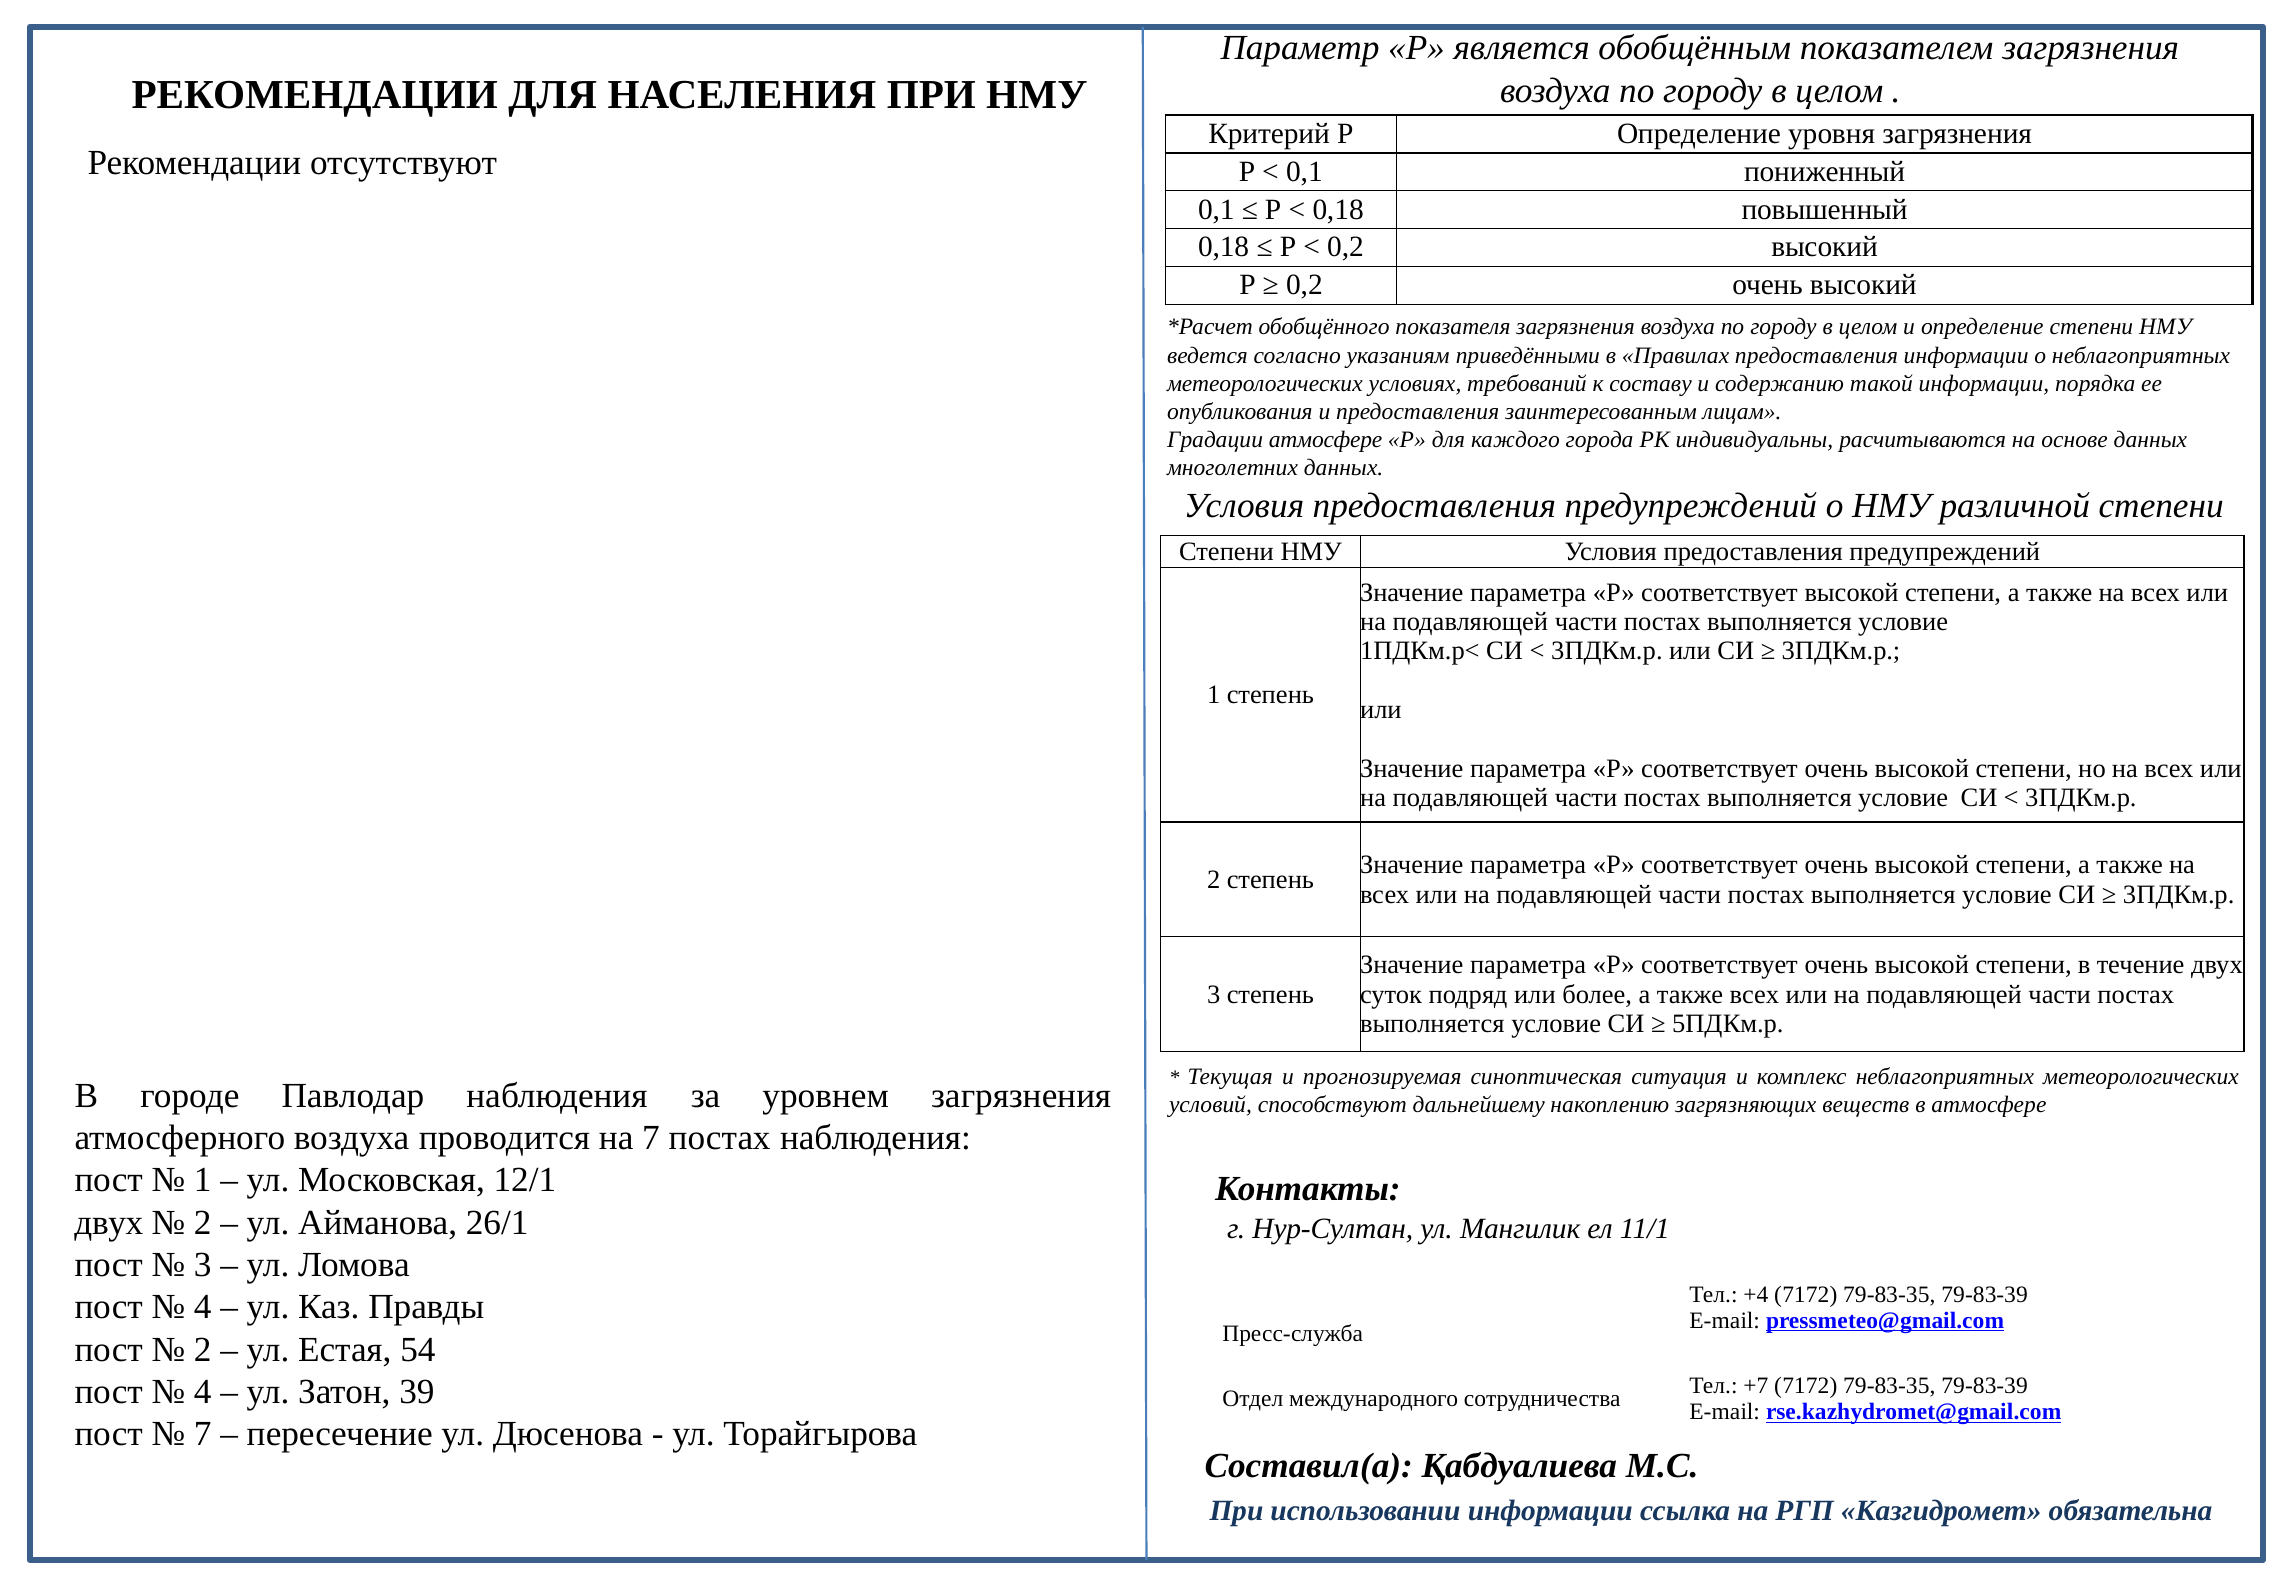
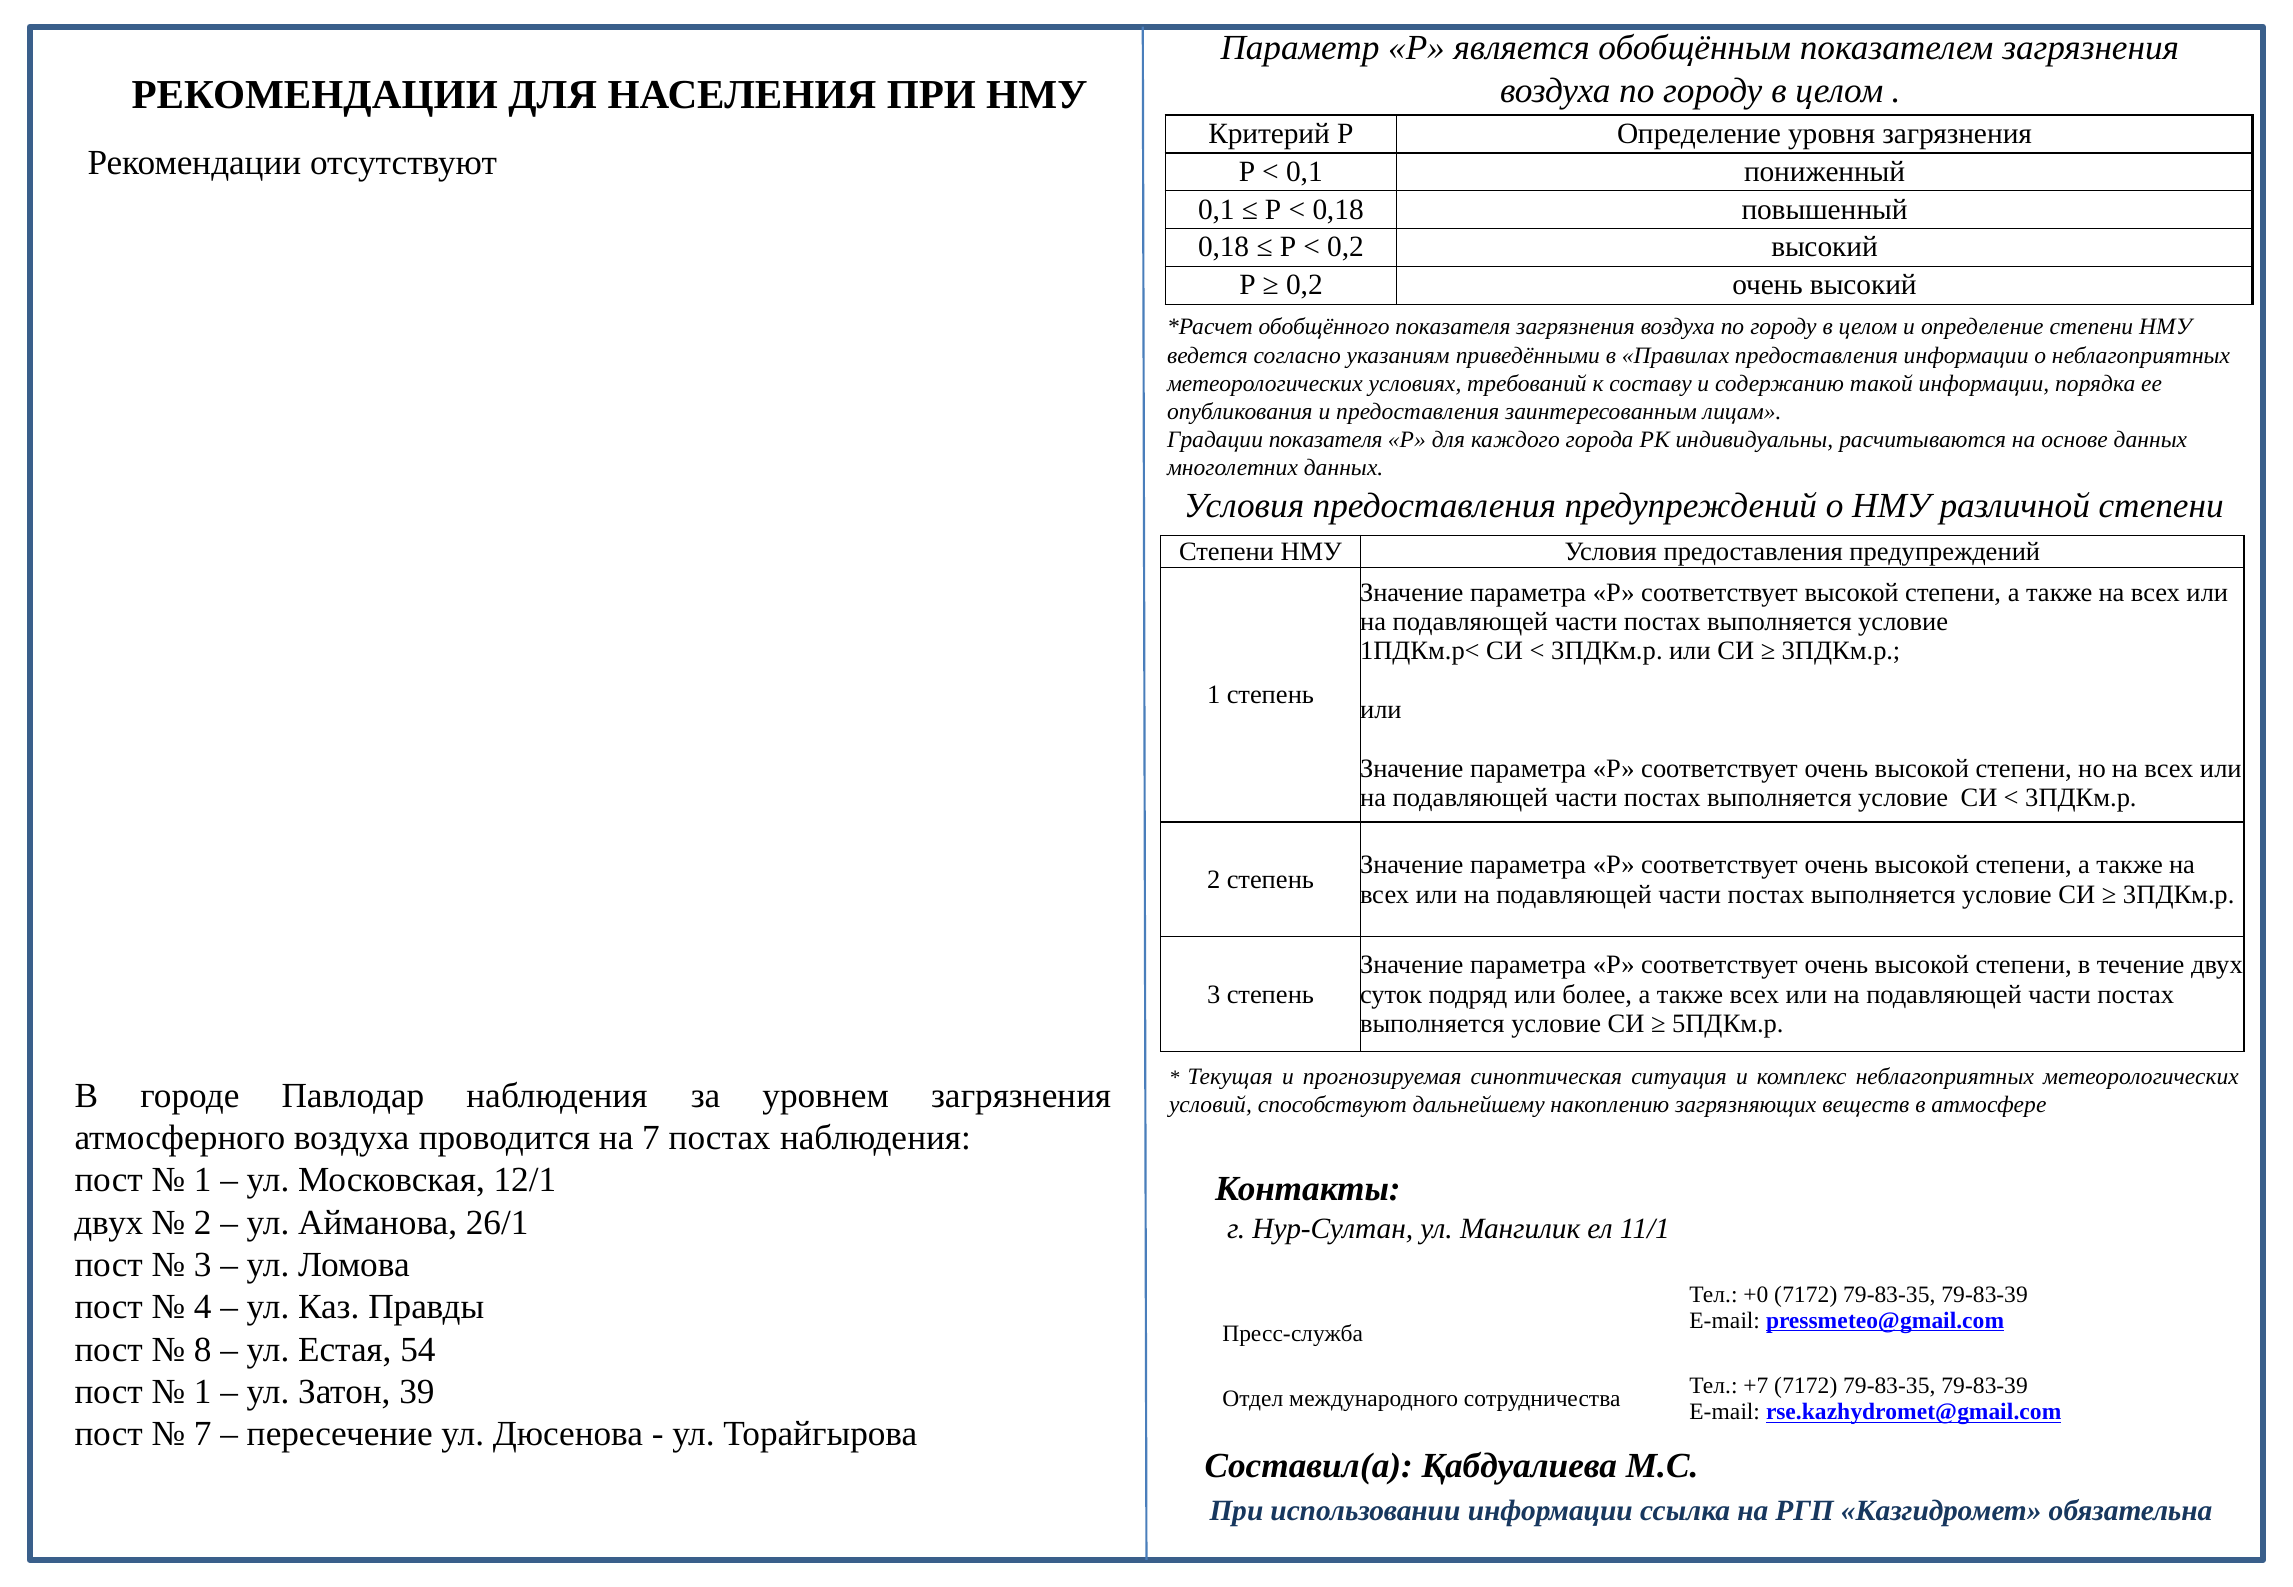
Градации атмосфере: атмосфере -> показателя
+4: +4 -> +0
2 at (203, 1350): 2 -> 8
4 at (203, 1392): 4 -> 1
